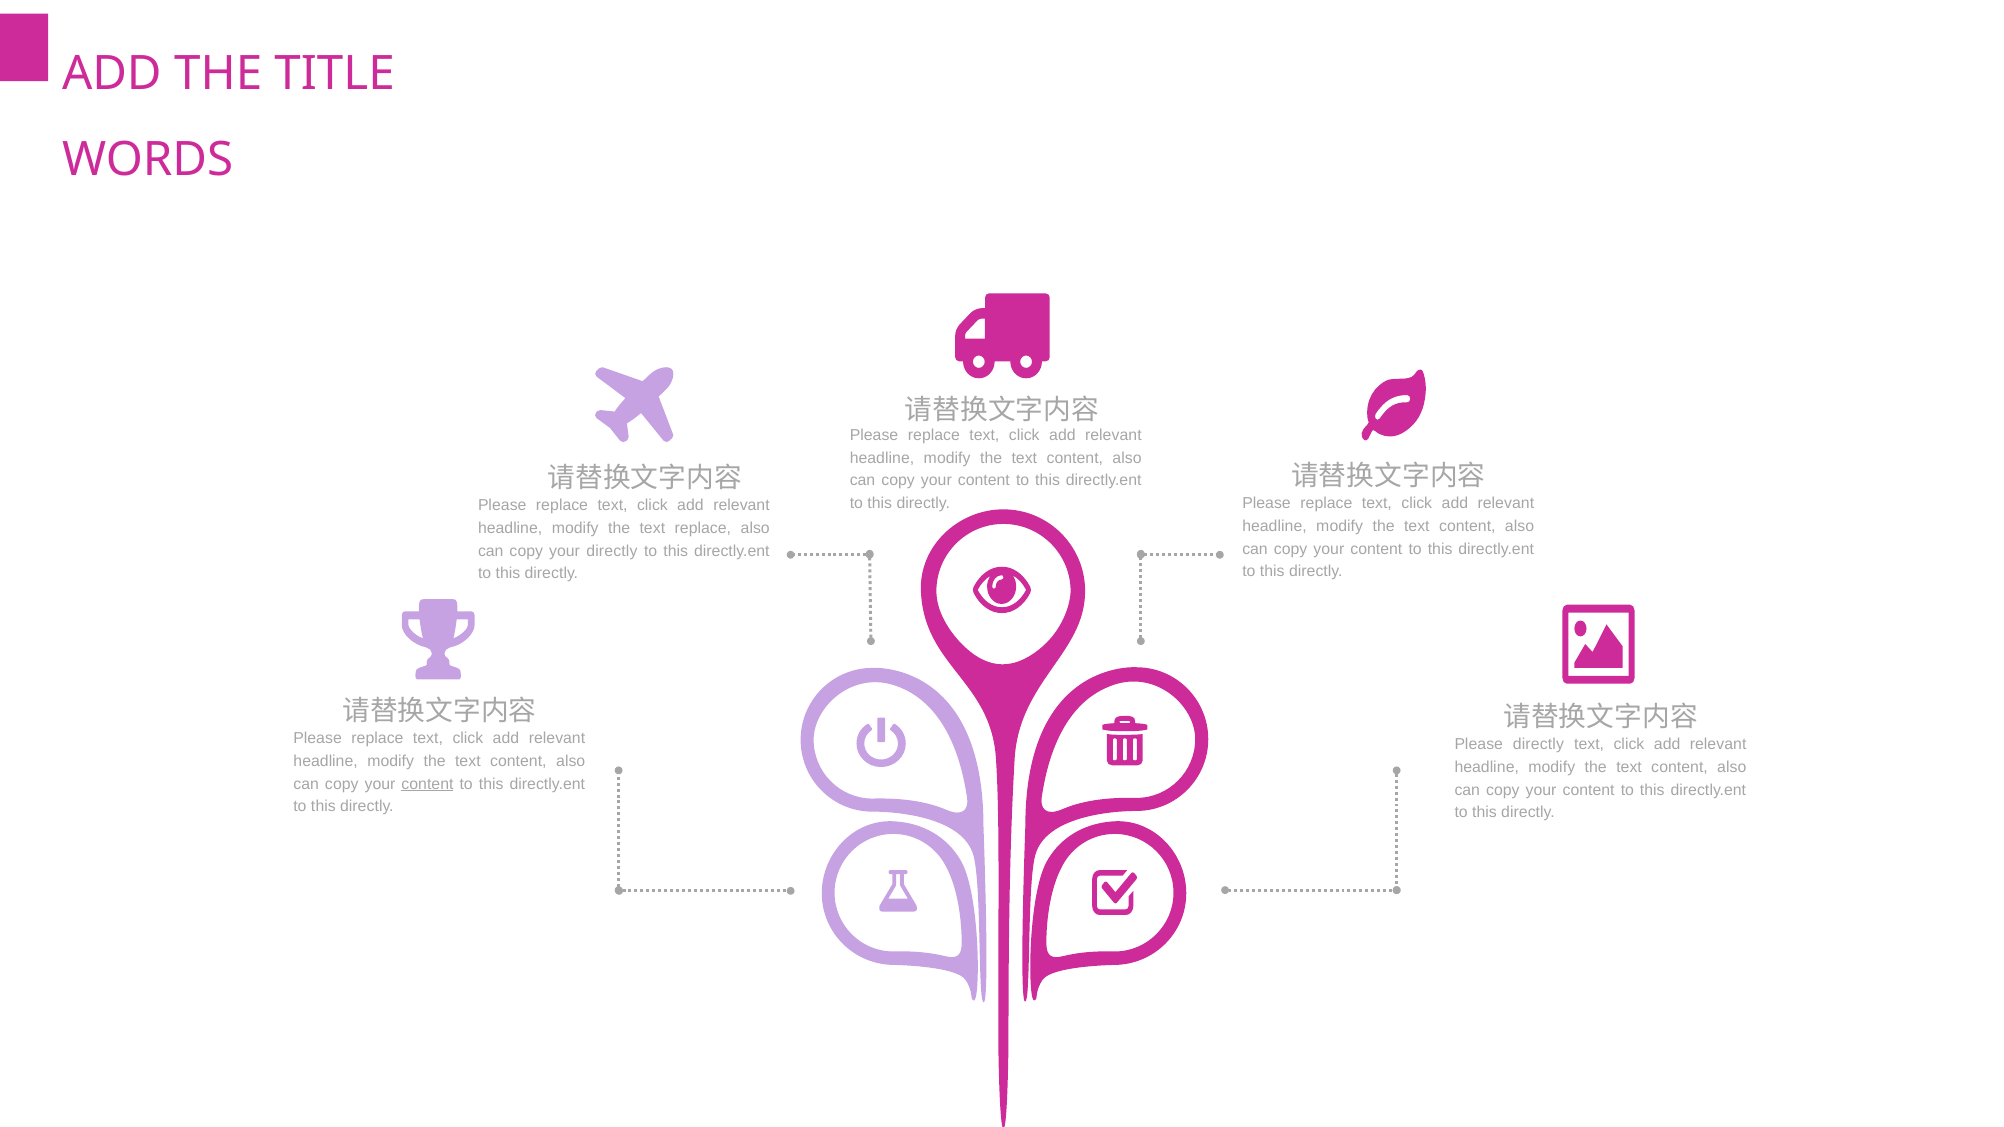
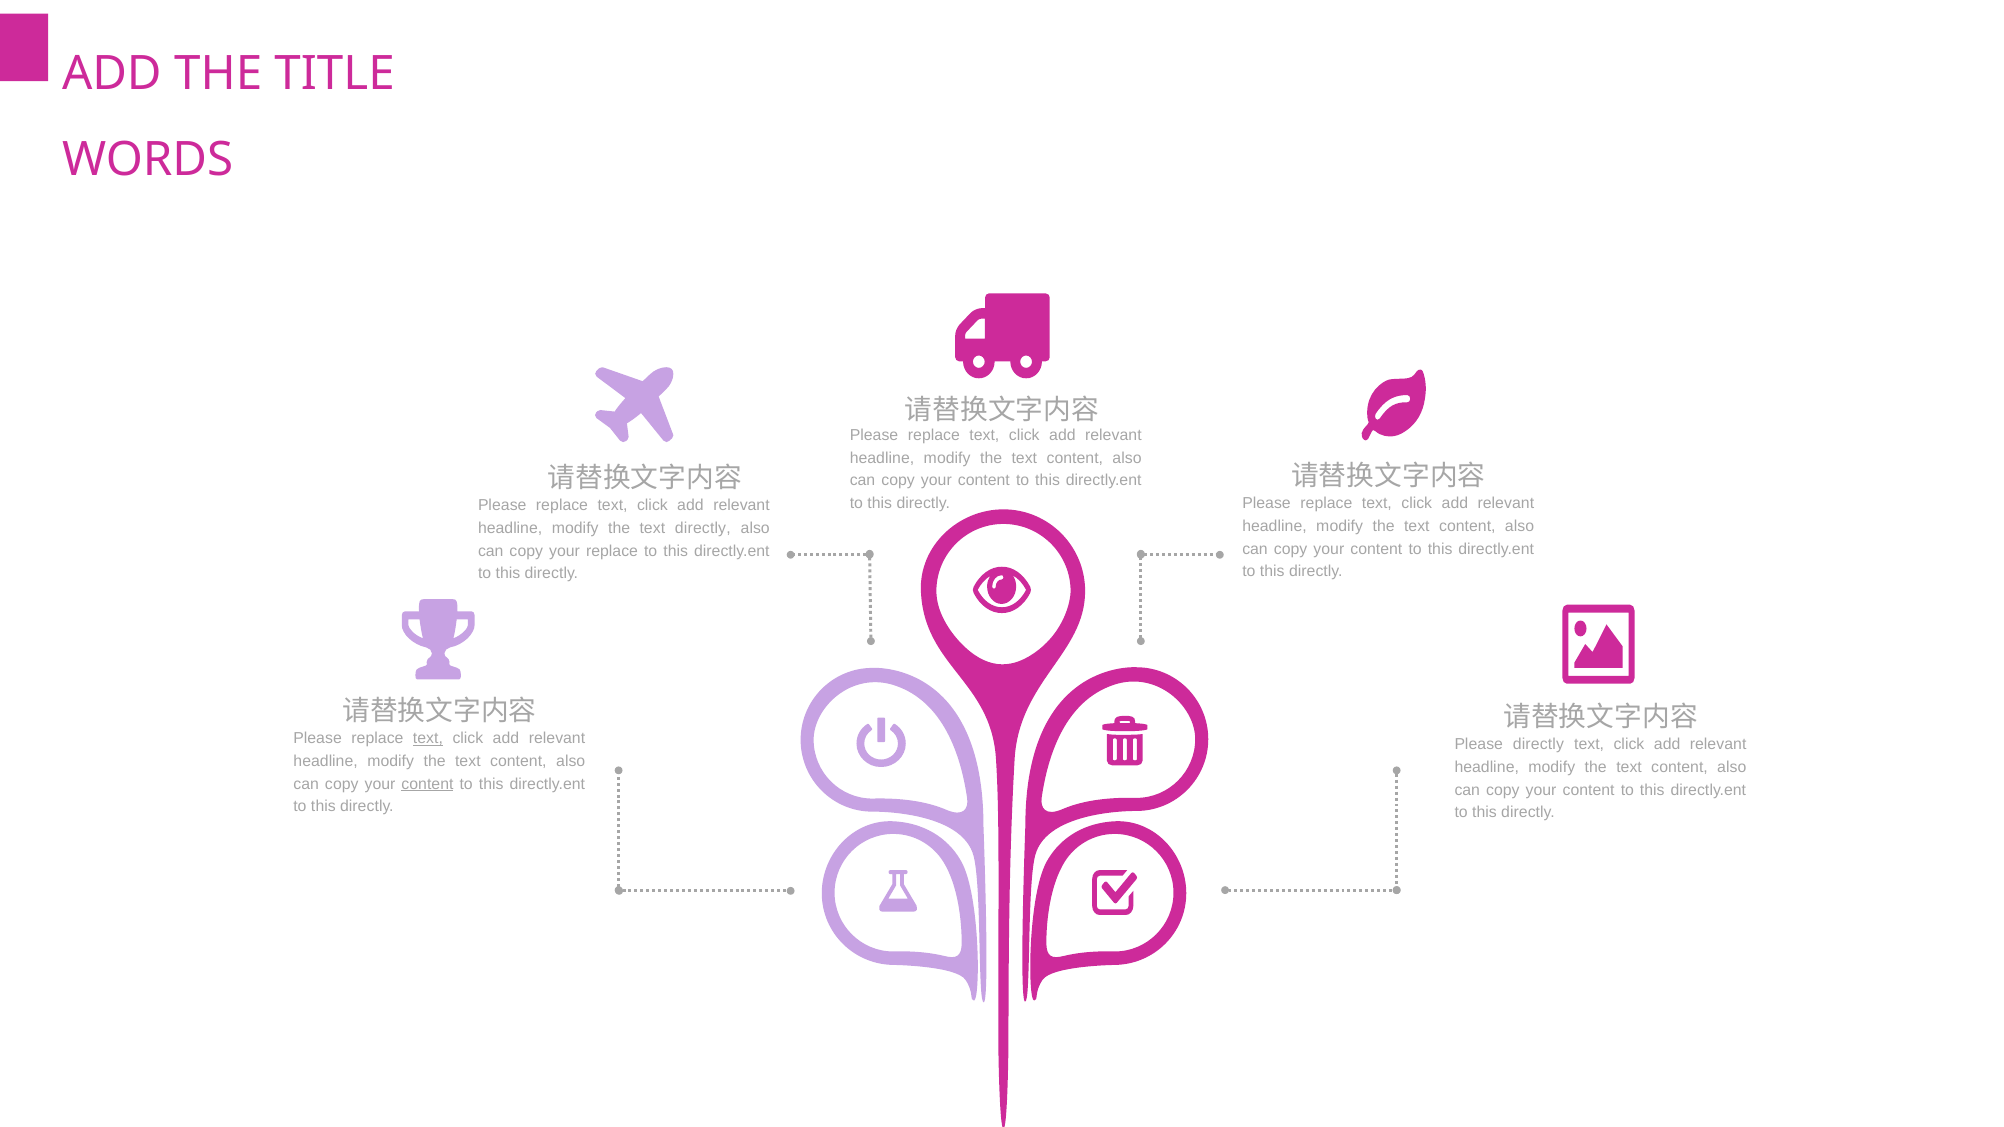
text replace: replace -> directly
your directly: directly -> replace
text at (428, 739) underline: none -> present
